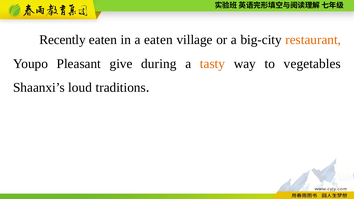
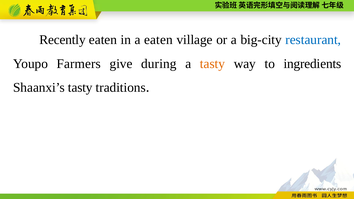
restaurant colour: orange -> blue
Pleasant: Pleasant -> Farmers
vegetables: vegetables -> ingredients
Shaanxi’s loud: loud -> tasty
